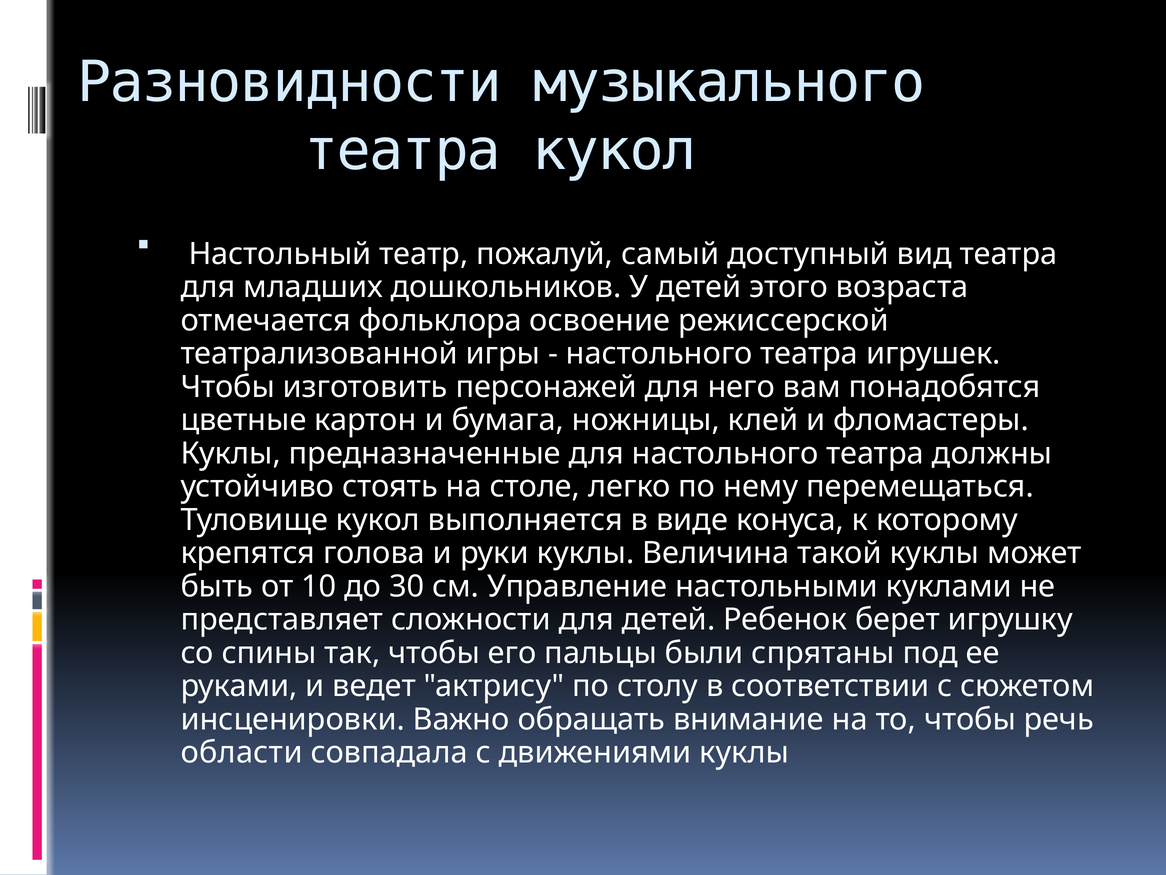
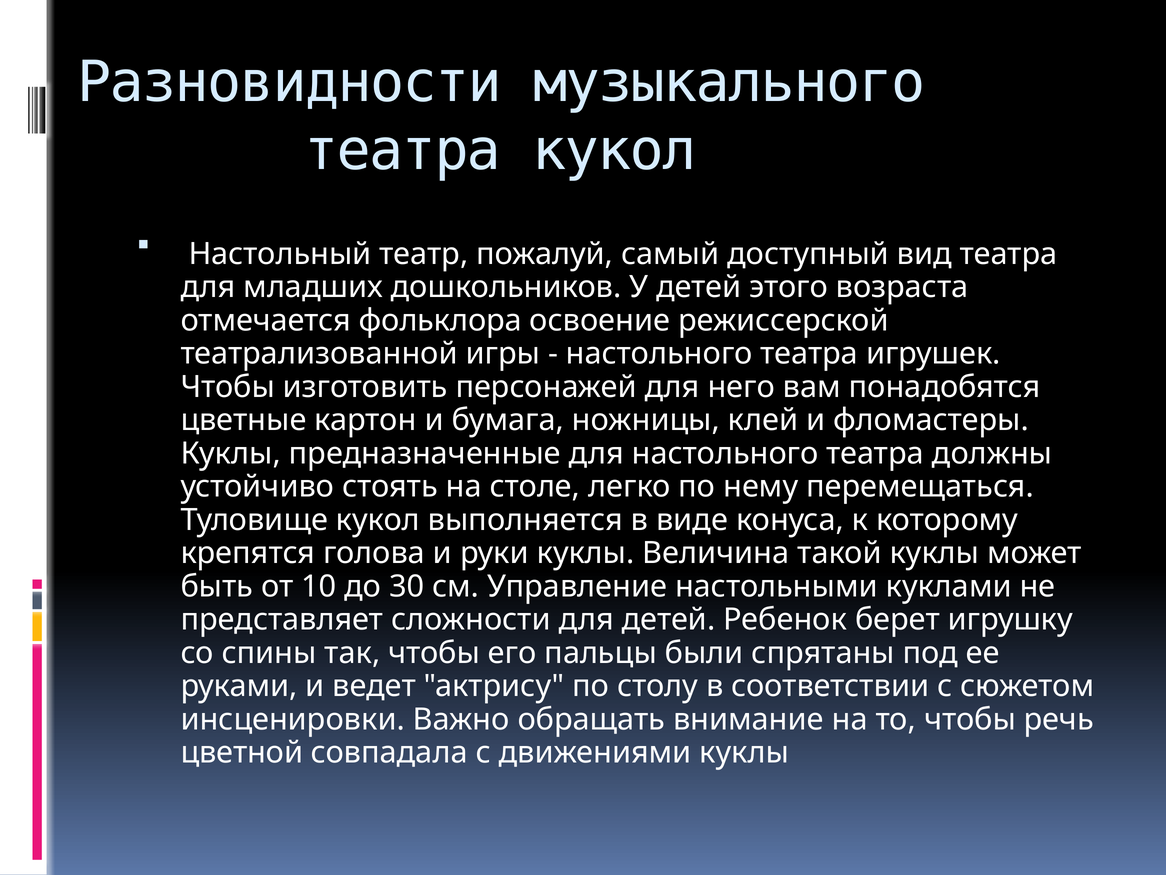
области: области -> цветной
